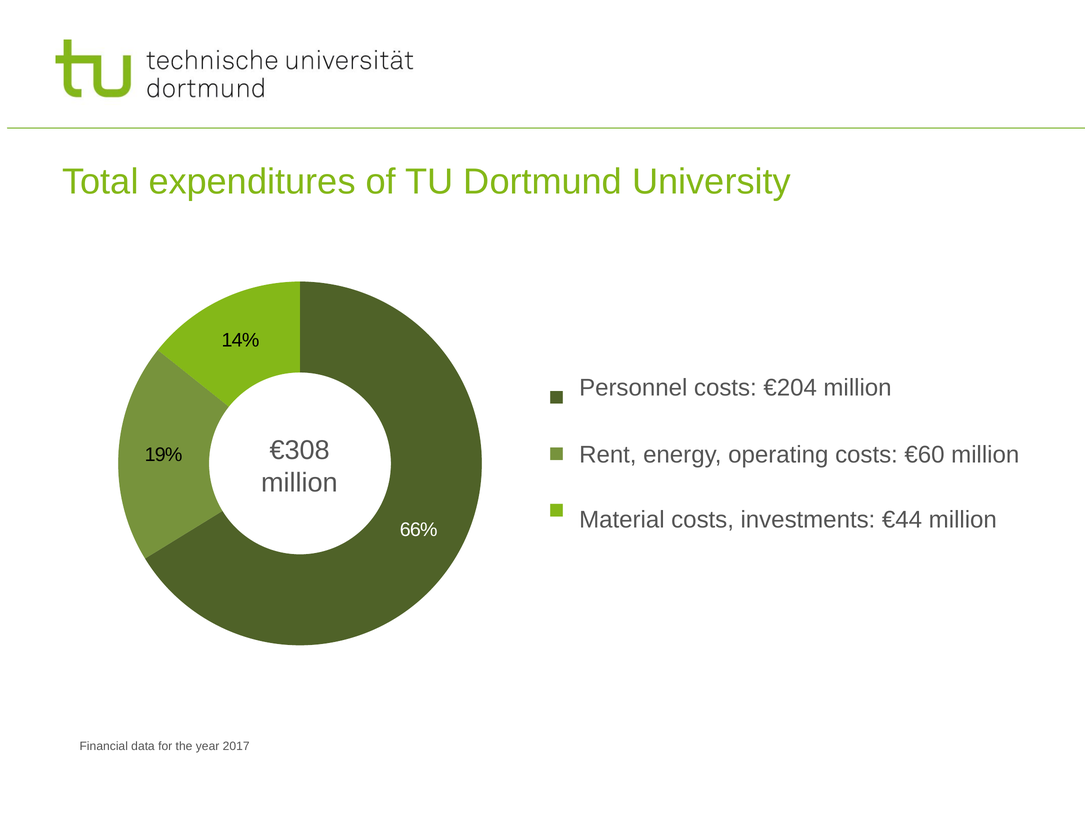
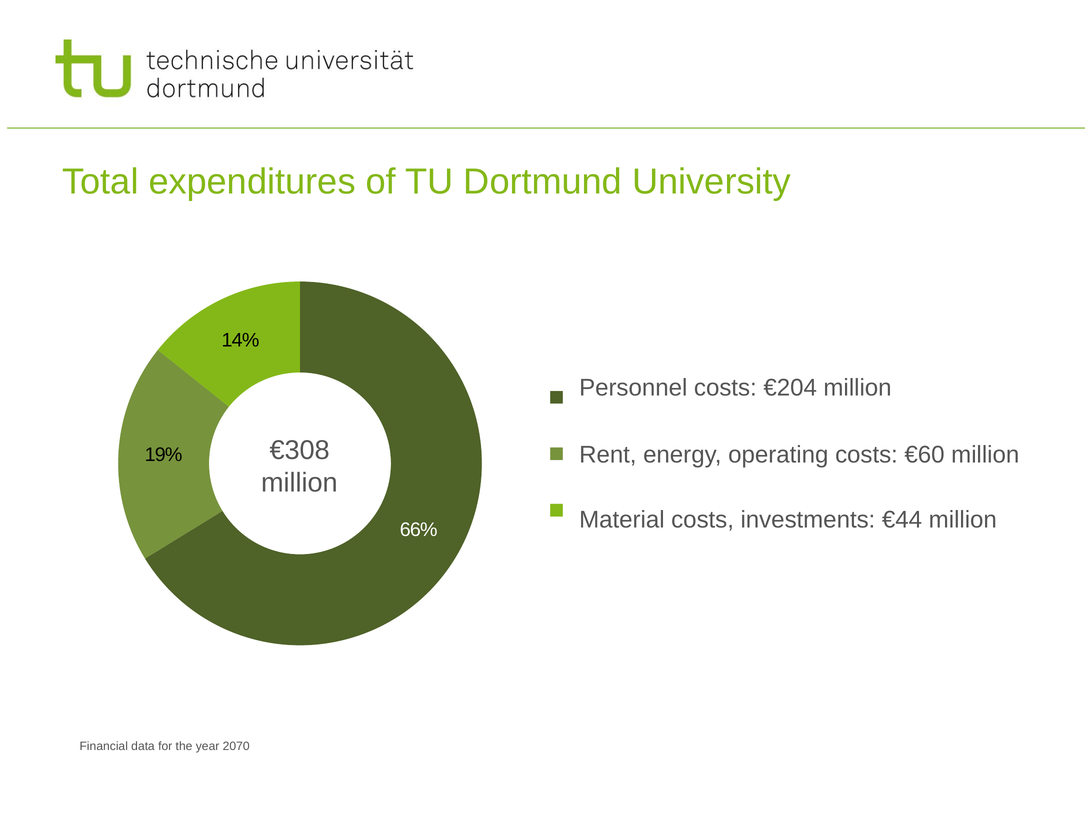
2017: 2017 -> 2070
